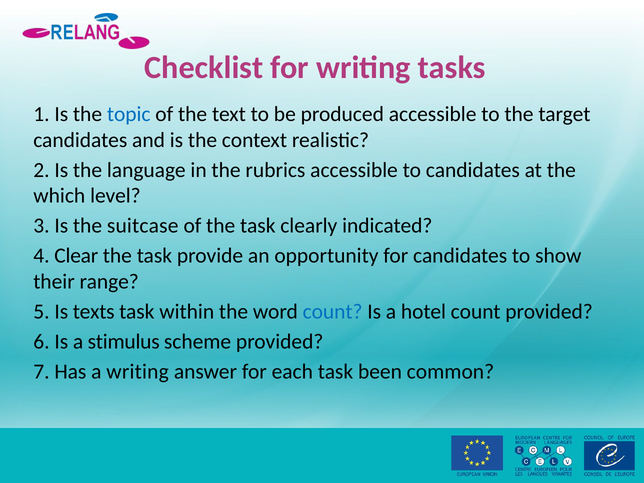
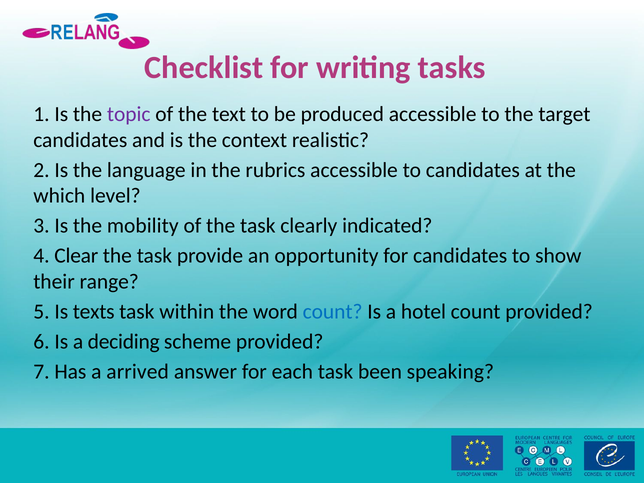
topic colour: blue -> purple
suitcase: suitcase -> mobility
stimulus: stimulus -> deciding
a writing: writing -> arrived
common: common -> speaking
